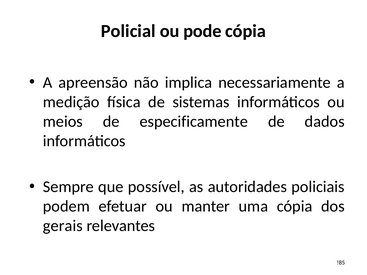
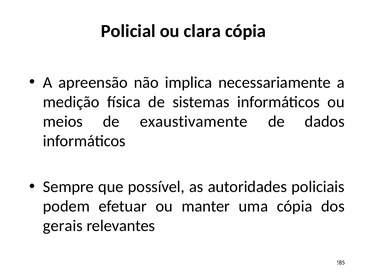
pode: pode -> clara
especificamente: especificamente -> exaustivamente
